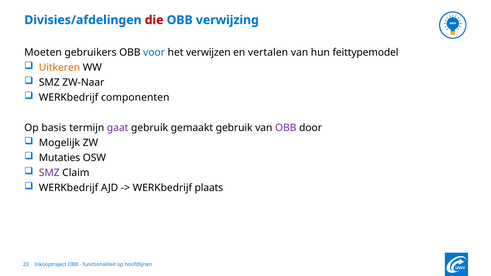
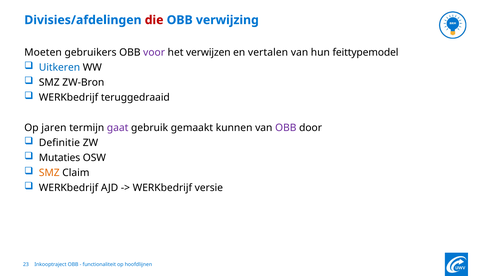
voor colour: blue -> purple
Uitkeren colour: orange -> blue
ZW-Naar: ZW-Naar -> ZW-Bron
componenten: componenten -> teruggedraaid
basis: basis -> jaren
gemaakt gebruik: gebruik -> kunnen
Mogelijk: Mogelijk -> Definitie
SMZ at (49, 173) colour: purple -> orange
plaats: plaats -> versie
